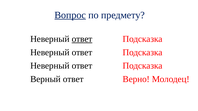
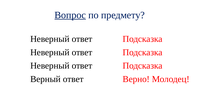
ответ at (82, 39) underline: present -> none
